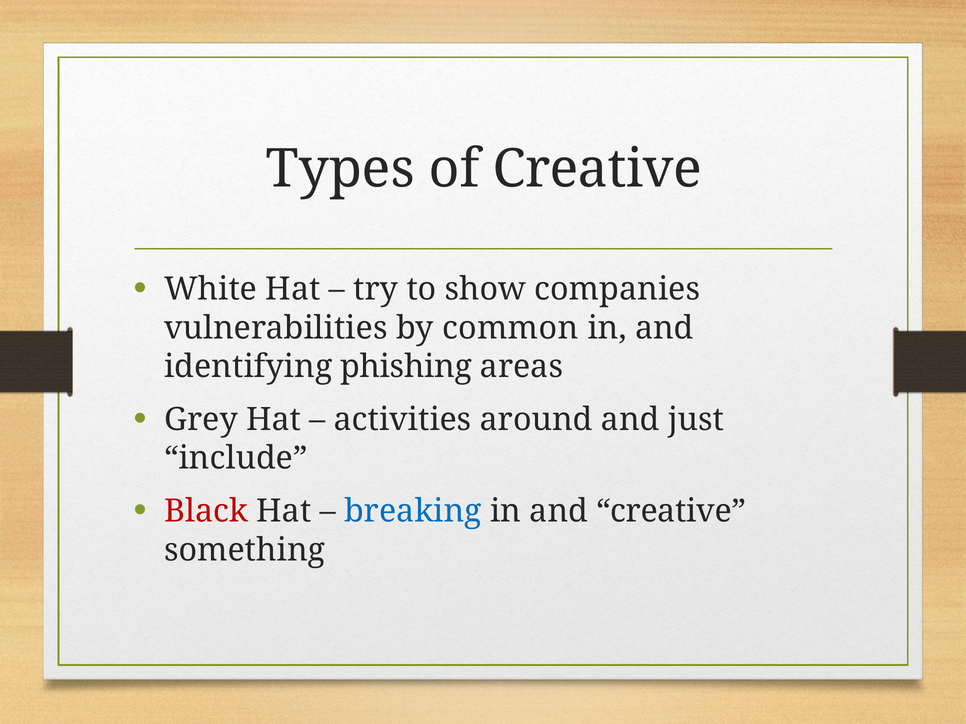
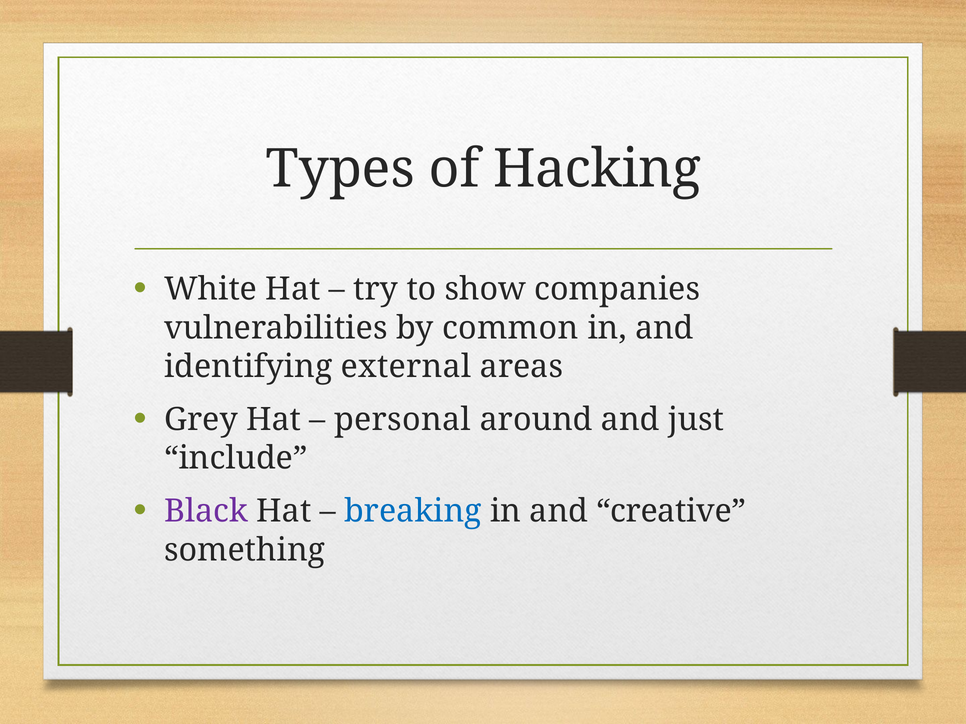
of Creative: Creative -> Hacking
phishing: phishing -> external
activities: activities -> personal
Black colour: red -> purple
